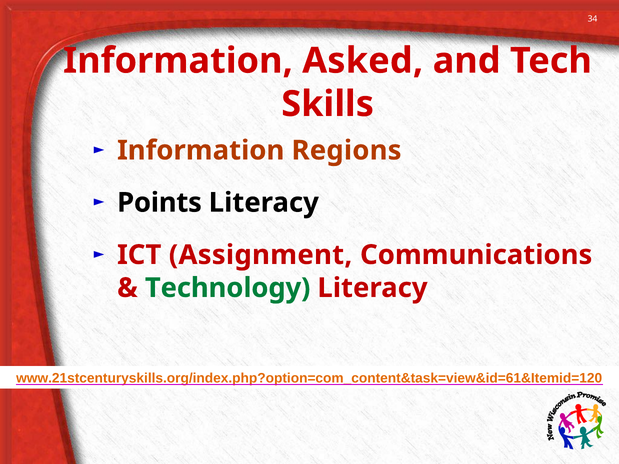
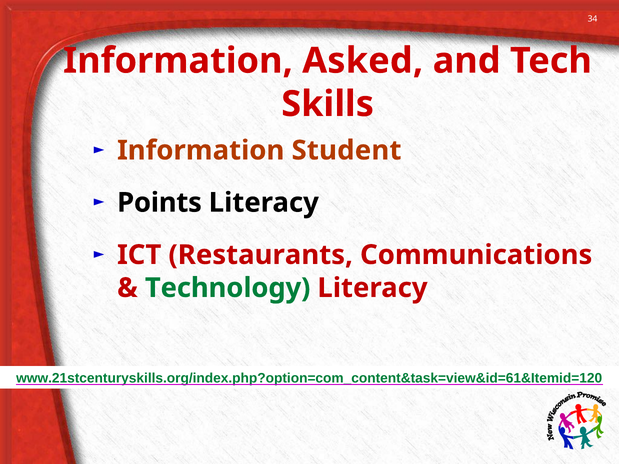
Regions: Regions -> Student
Assignment: Assignment -> Restaurants
www.21stcenturyskills.org/index.php?option=com_content&task=view&id=61&Itemid=120 colour: orange -> green
